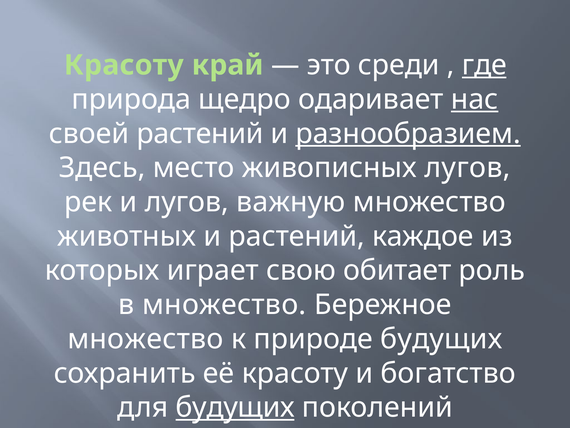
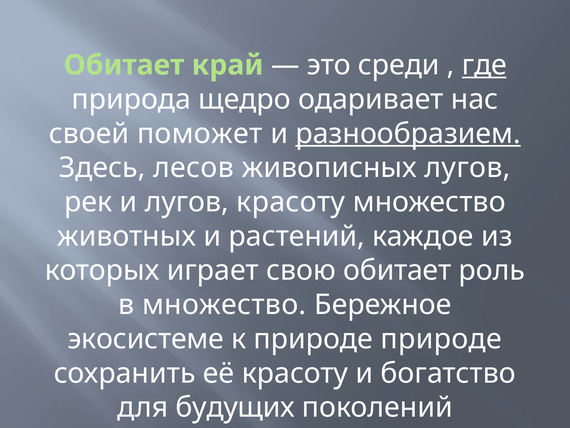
Красоту at (124, 65): Красоту -> Обитает
нас underline: present -> none
своей растений: растений -> поможет
место: место -> лесов
лугов важную: важную -> красоту
множество at (145, 339): множество -> экосистеме
природе будущих: будущих -> природе
будущих at (235, 407) underline: present -> none
